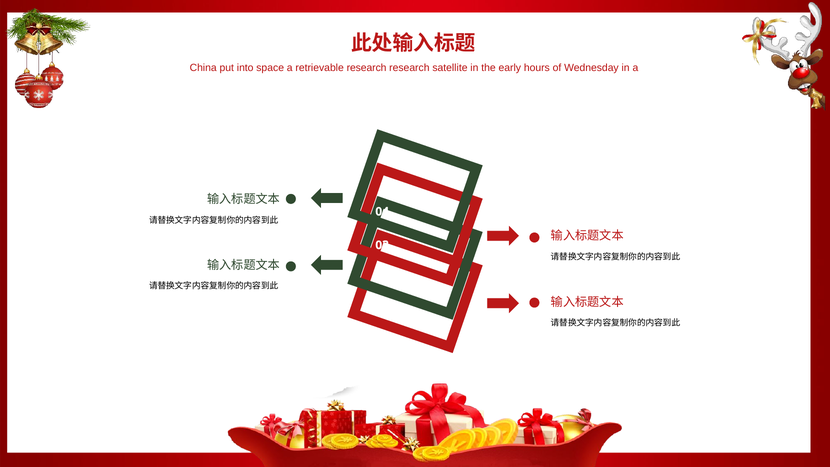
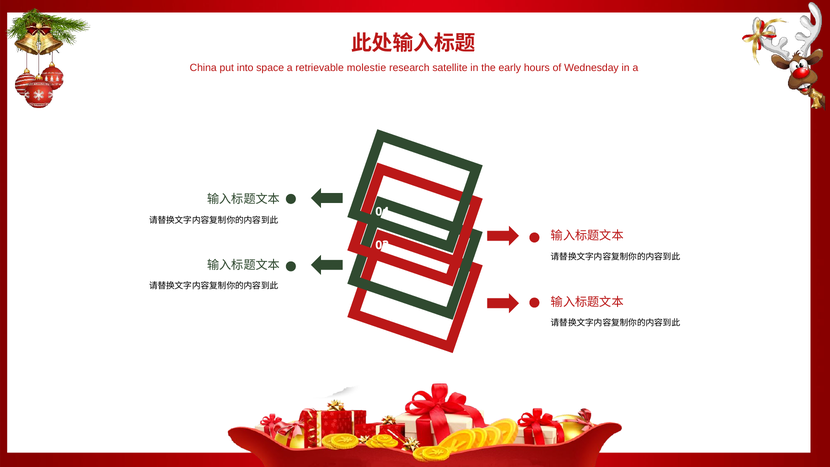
retrievable research: research -> molestie
